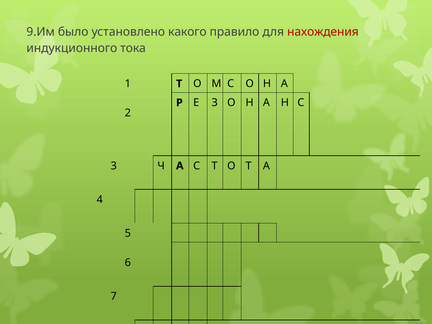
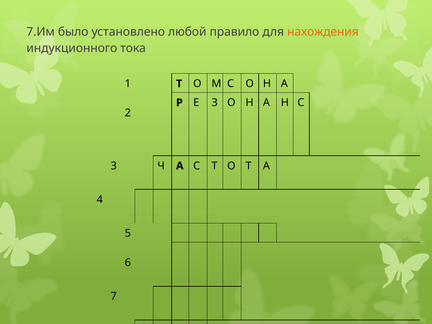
9.Им: 9.Им -> 7.Им
какого: какого -> любой
нахождения colour: red -> orange
